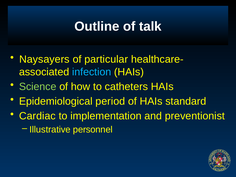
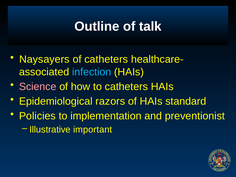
of particular: particular -> catheters
Science colour: light green -> pink
period: period -> razors
Cardiac: Cardiac -> Policies
personnel: personnel -> important
